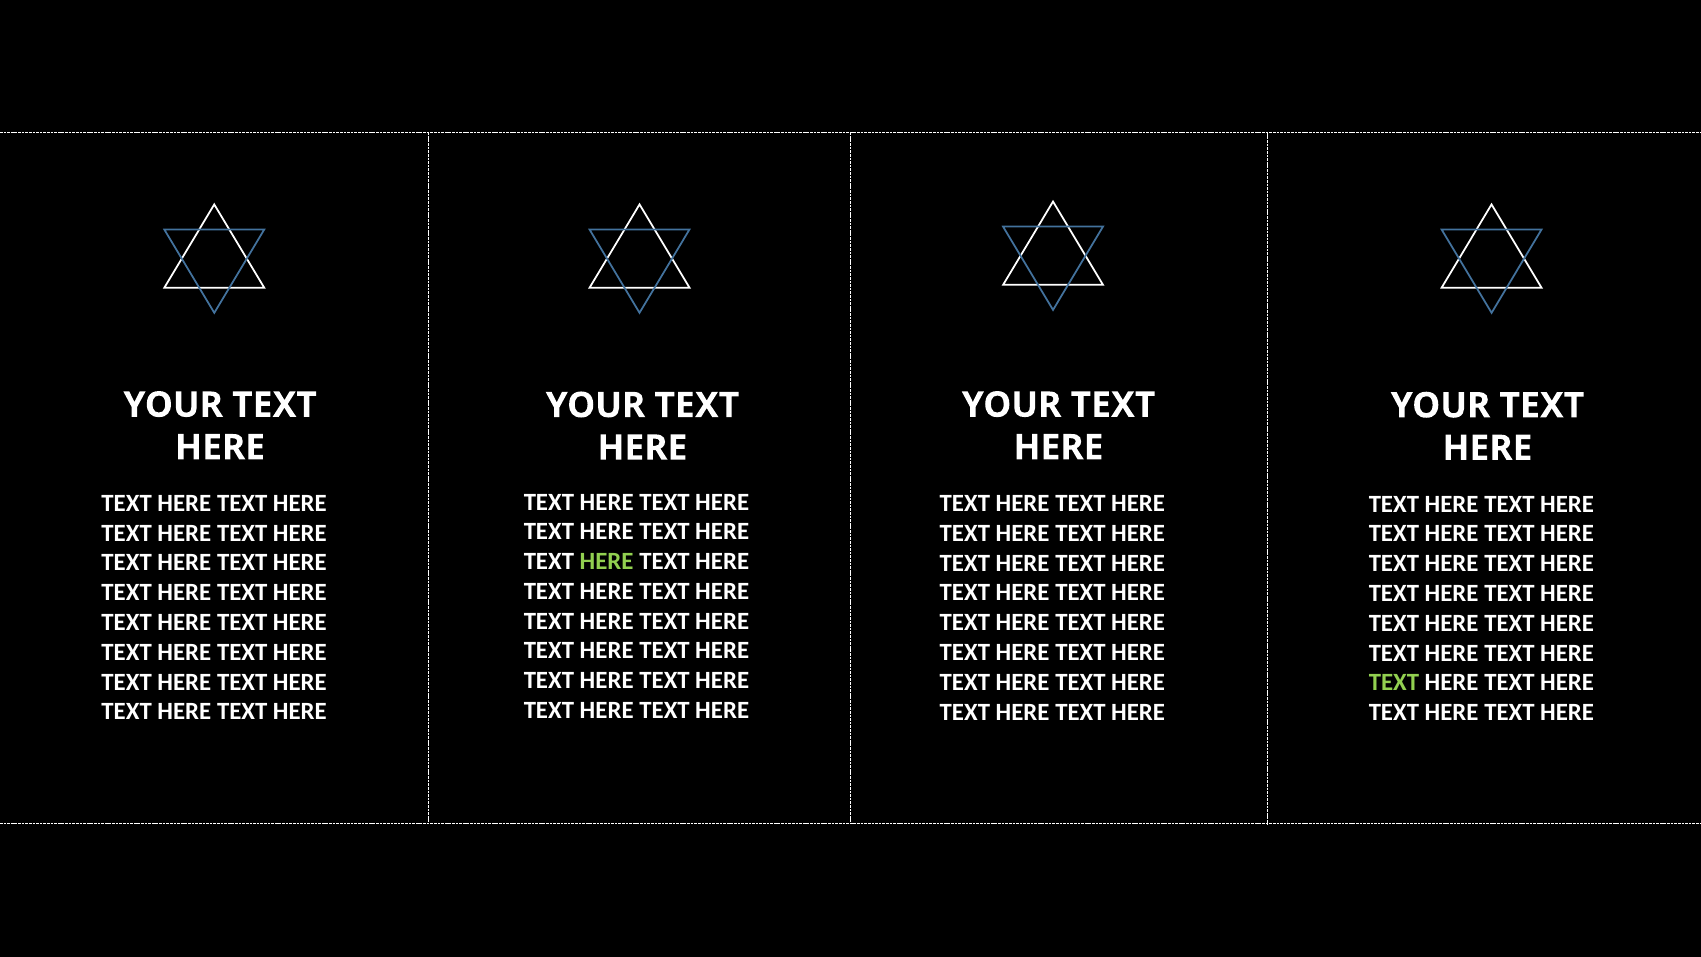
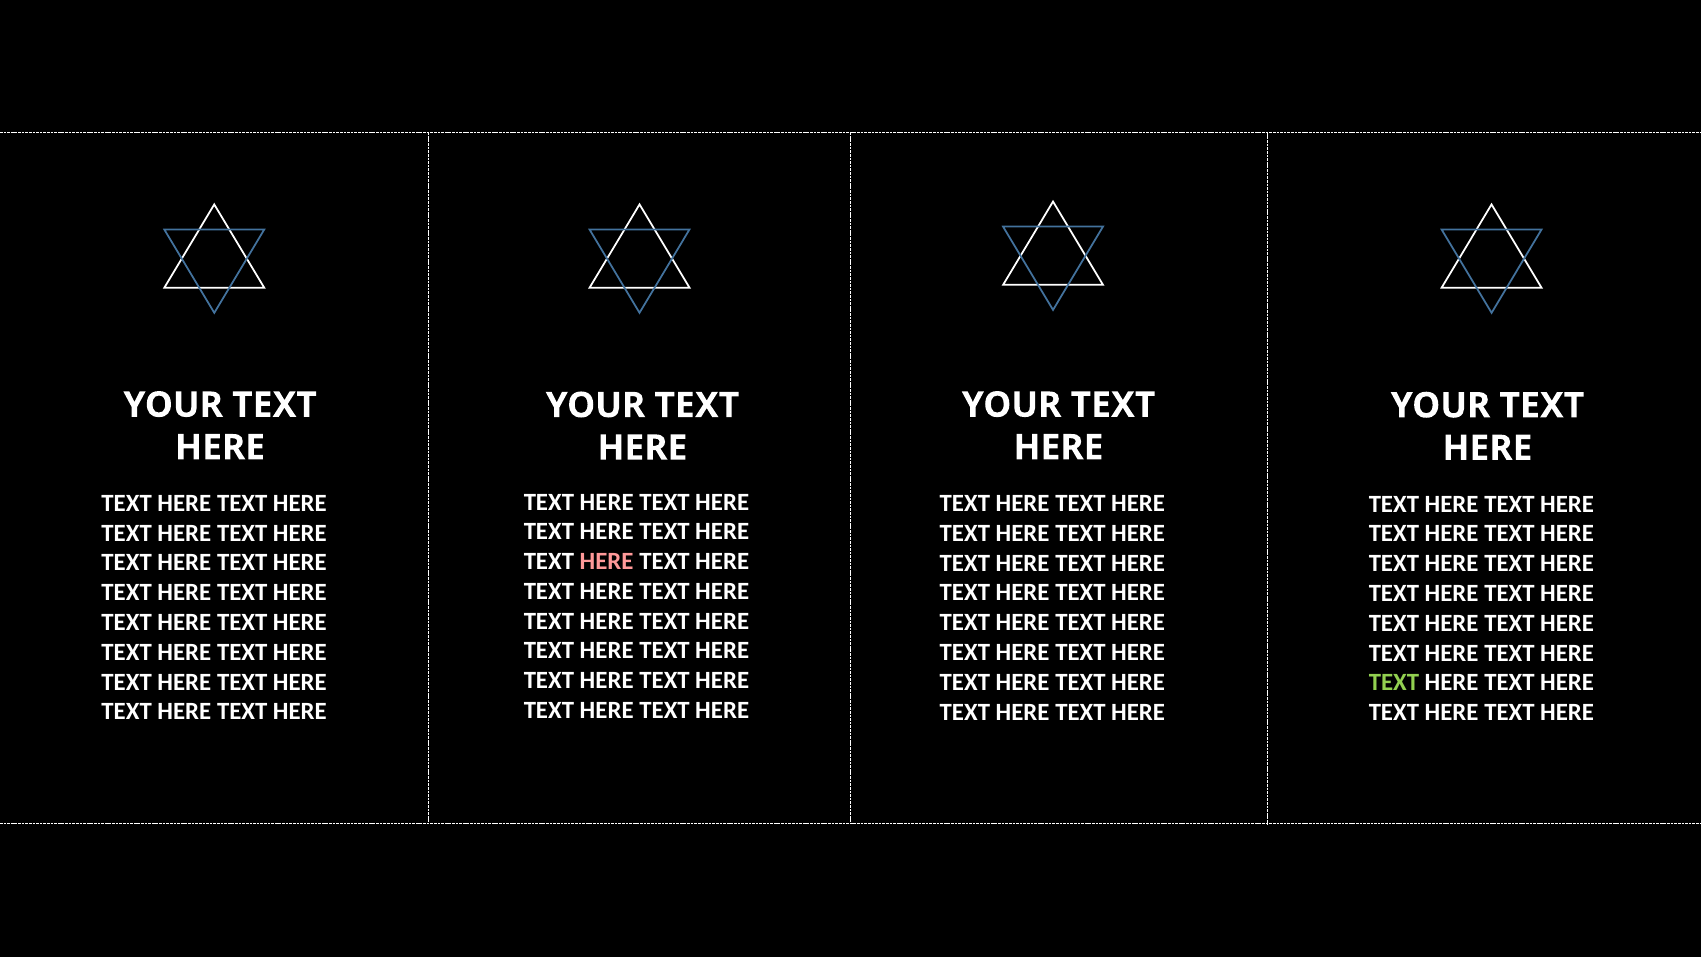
HERE at (607, 561) colour: light green -> pink
